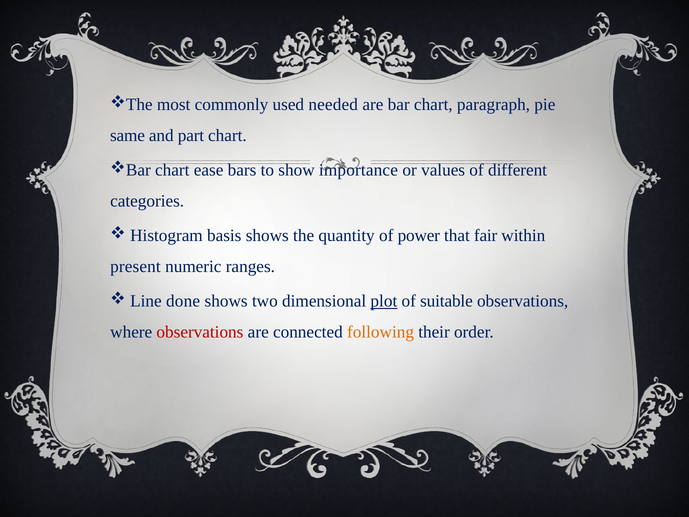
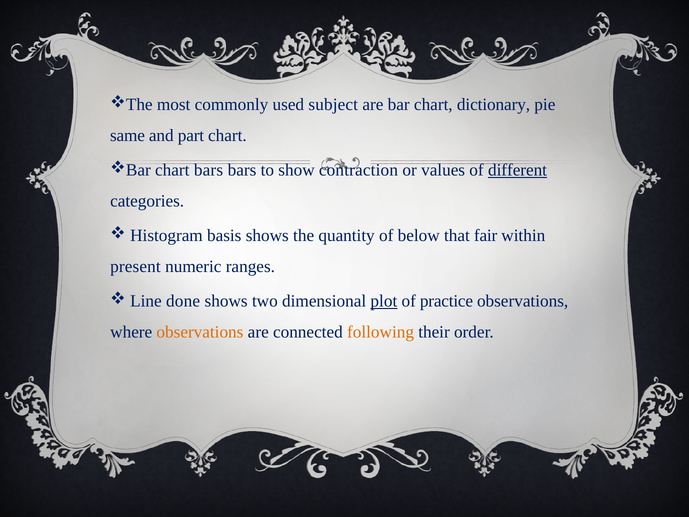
needed: needed -> subject
paragraph: paragraph -> dictionary
chart ease: ease -> bars
importance: importance -> contraction
different underline: none -> present
power: power -> below
suitable: suitable -> practice
observations at (200, 332) colour: red -> orange
